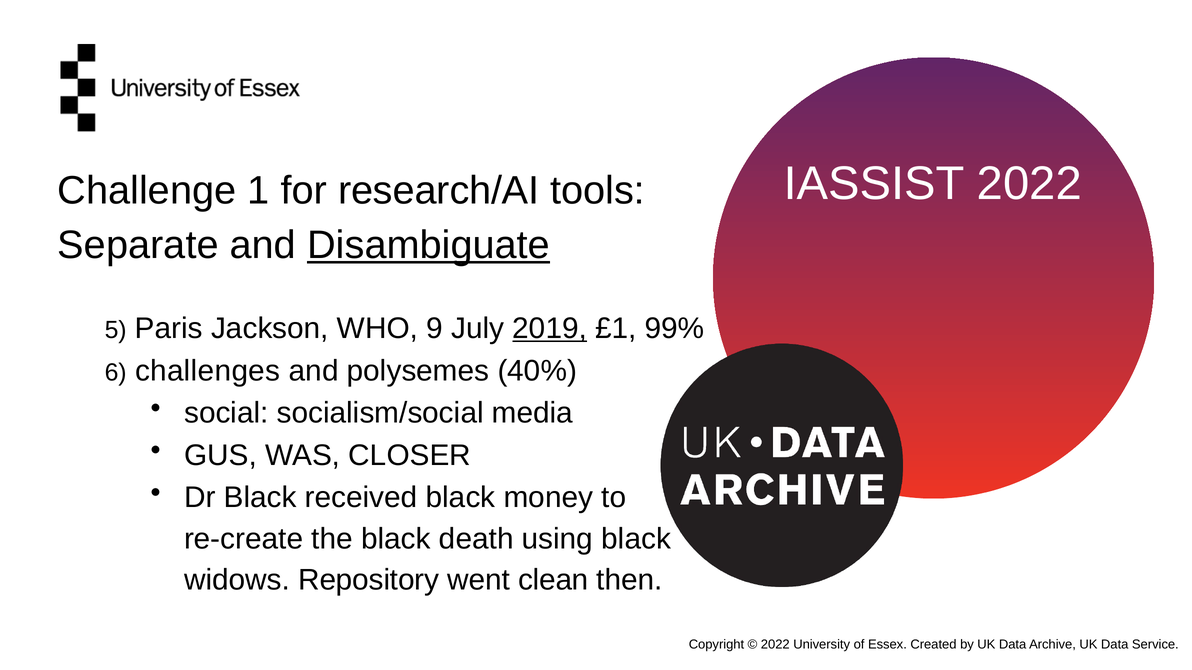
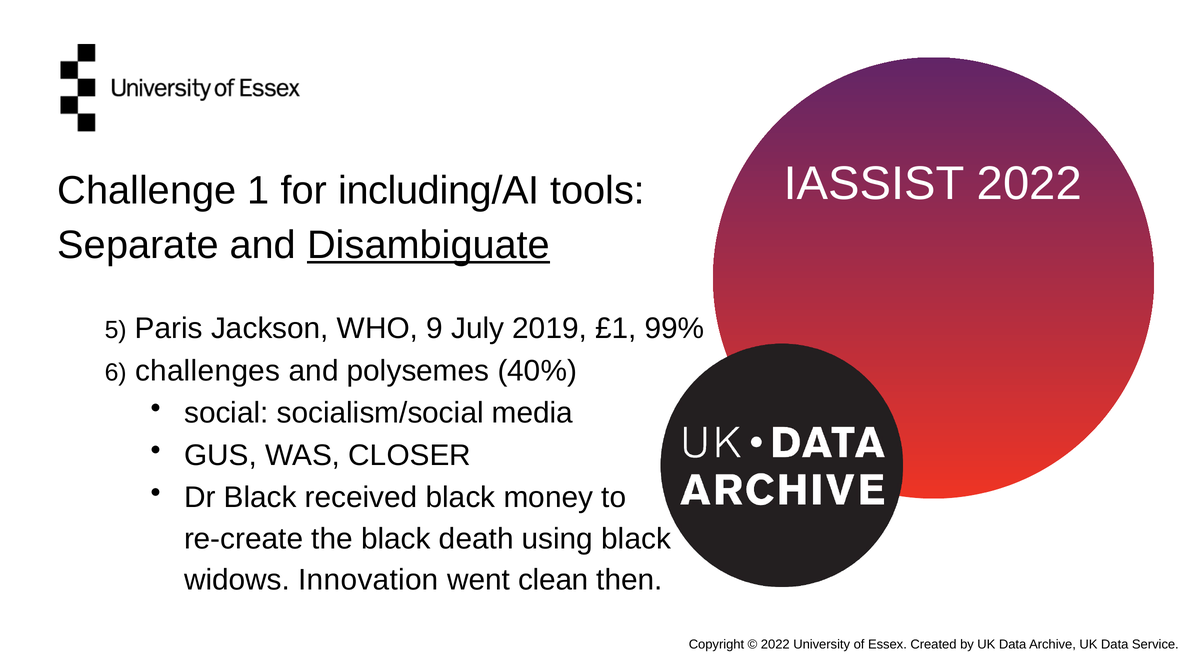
research/AI: research/AI -> including/AI
2019 underline: present -> none
Repository: Repository -> Innovation
